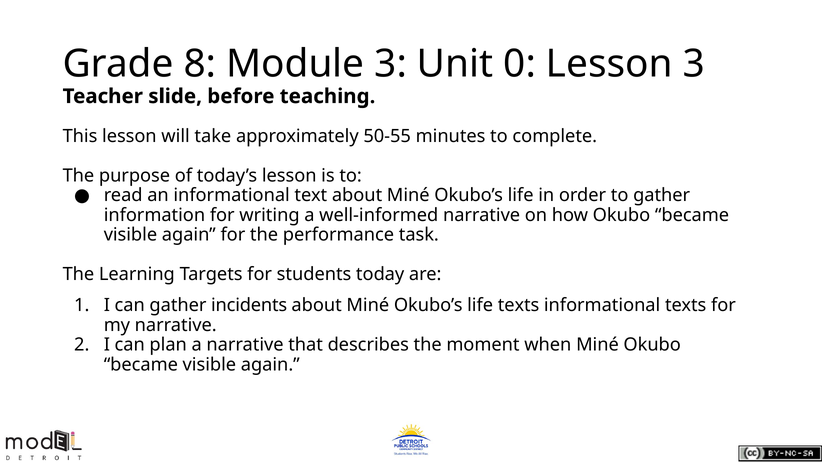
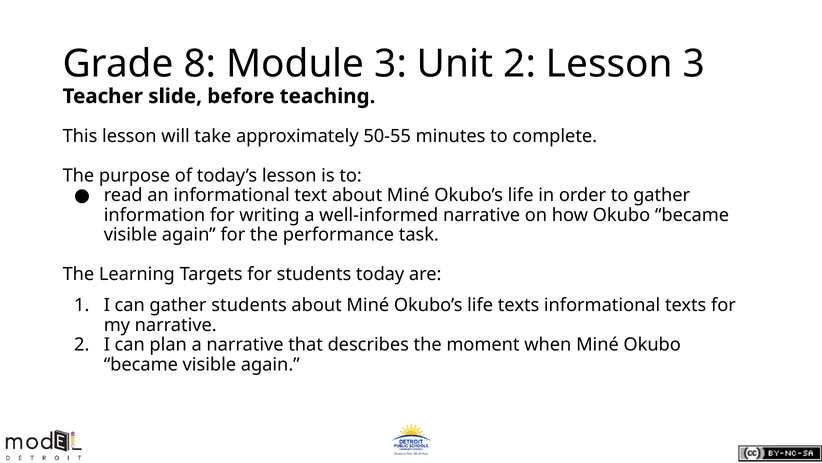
Unit 0: 0 -> 2
gather incidents: incidents -> students
